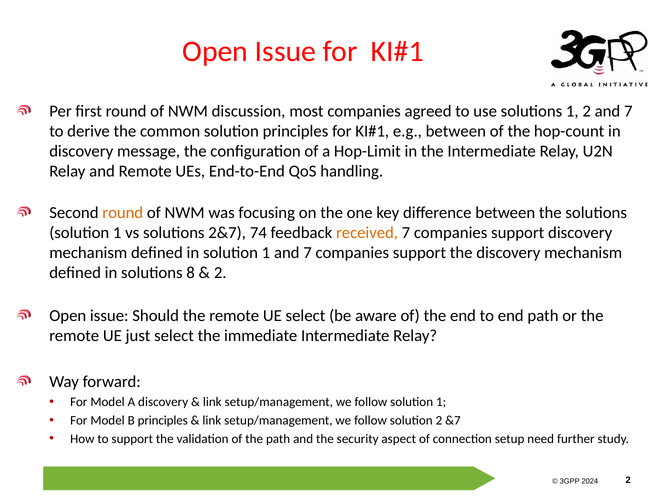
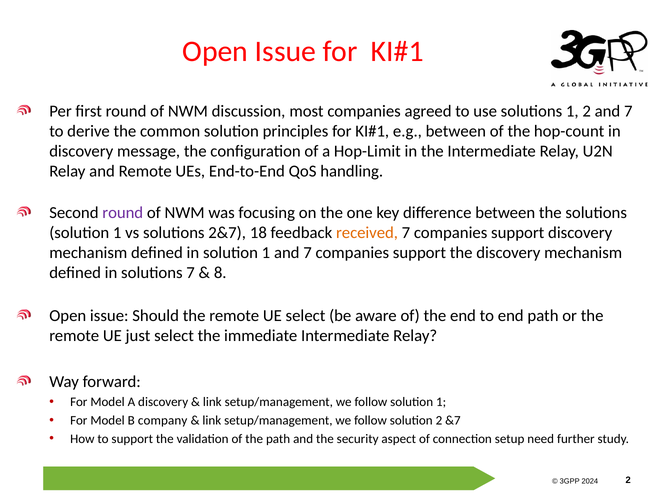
round at (123, 213) colour: orange -> purple
74: 74 -> 18
solutions 8: 8 -> 7
2 at (220, 273): 2 -> 8
B principles: principles -> company
